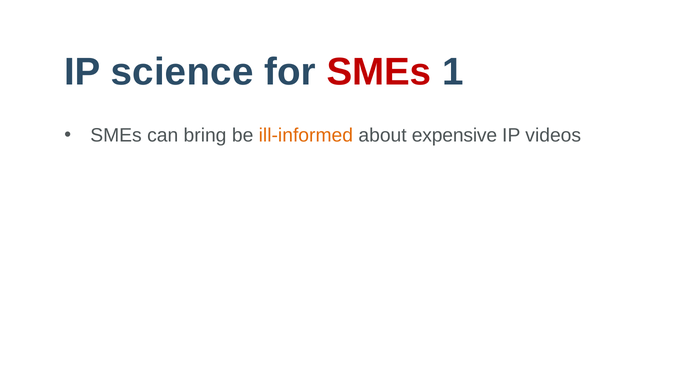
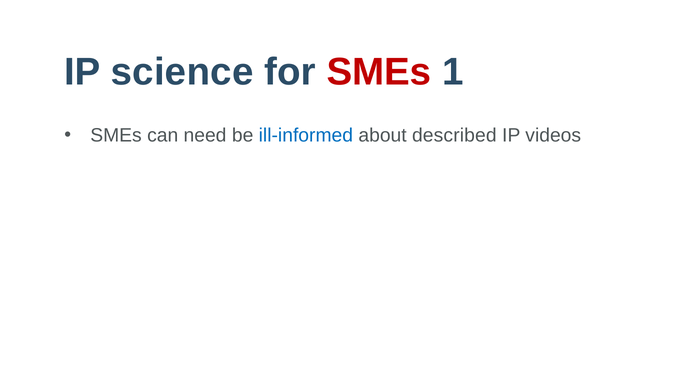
bring: bring -> need
ill-informed colour: orange -> blue
expensive: expensive -> described
